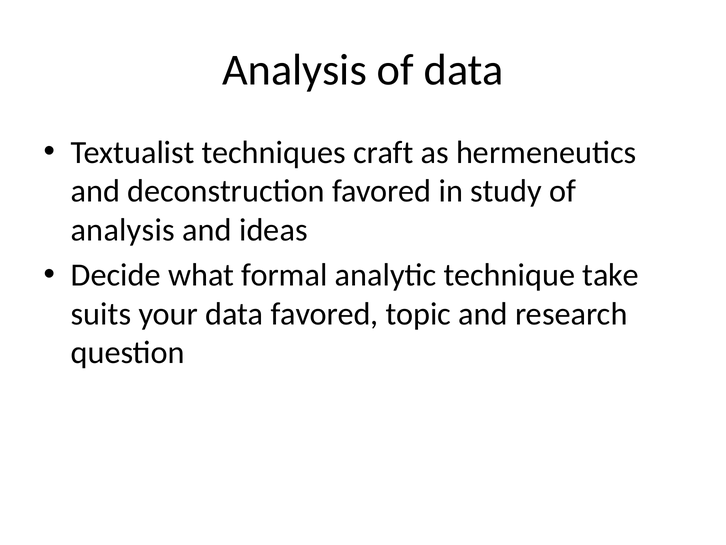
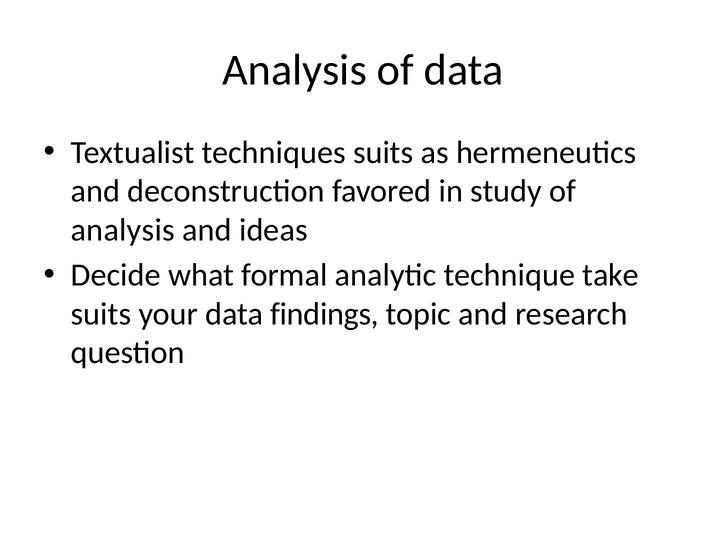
techniques craft: craft -> suits
data favored: favored -> findings
